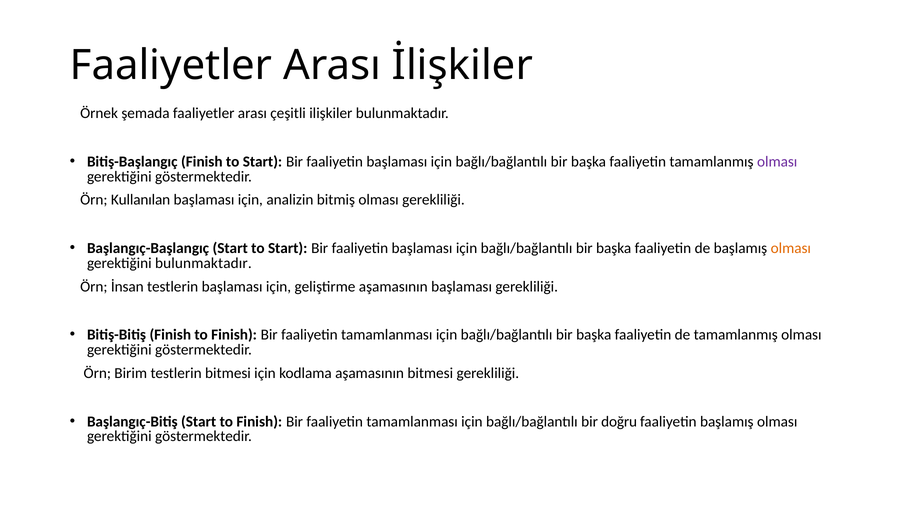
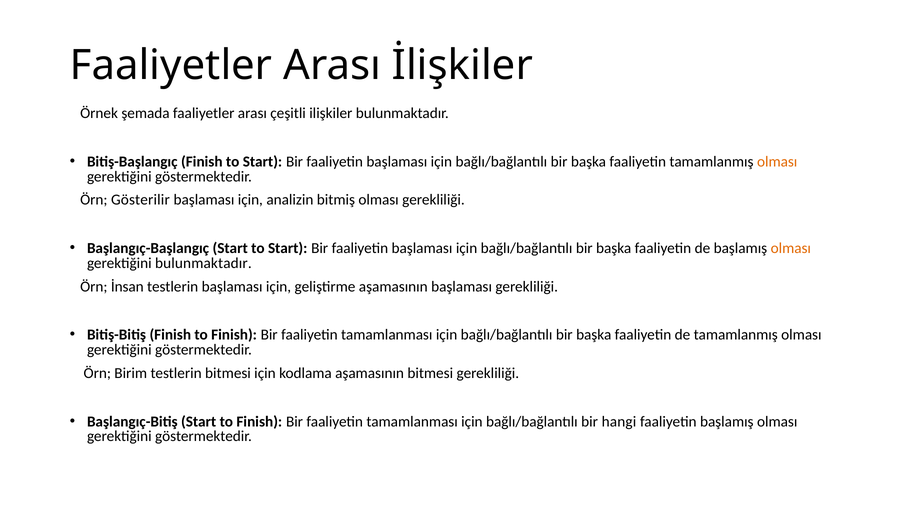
olması at (777, 162) colour: purple -> orange
Kullanılan: Kullanılan -> Gösterilir
doğru: doğru -> hangi
